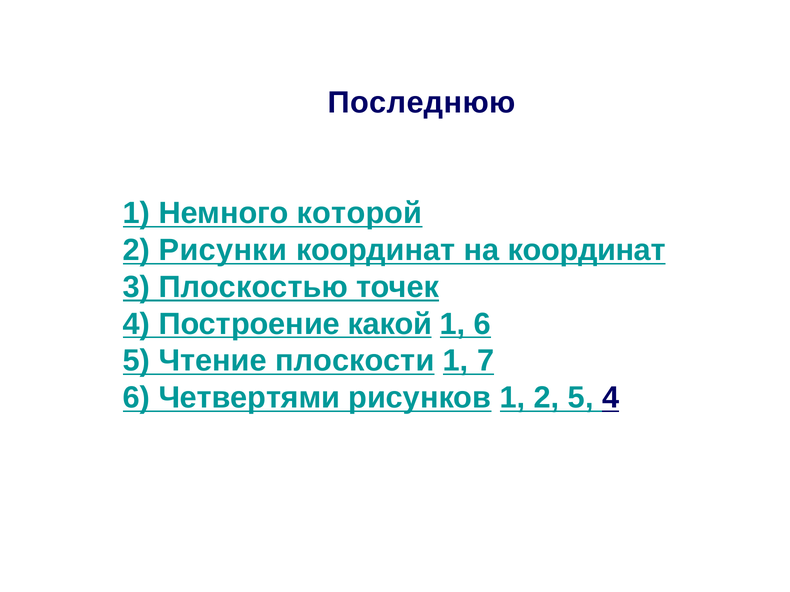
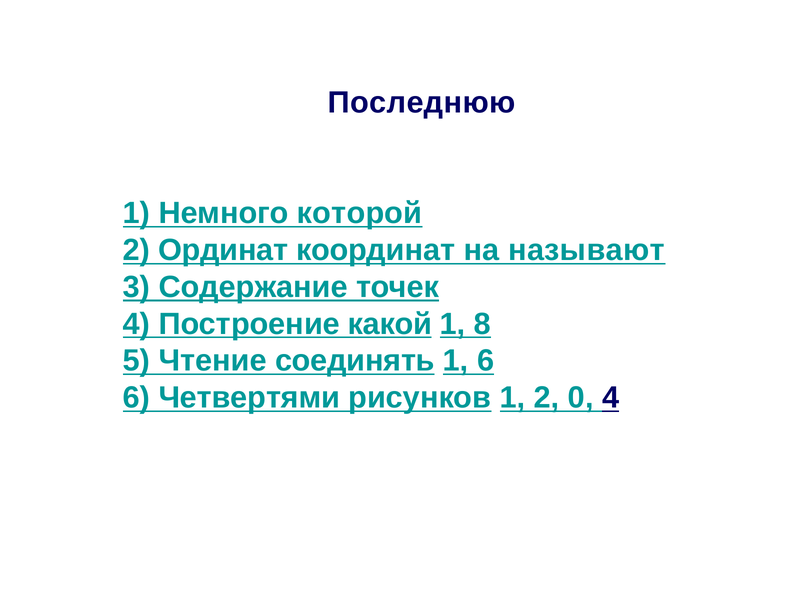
Рисунки: Рисунки -> Ординат
на координат: координат -> называют
Плоскостью: Плоскостью -> Содержание
1 6: 6 -> 8
плоскости: плоскости -> соединять
1 7: 7 -> 6
2 5: 5 -> 0
